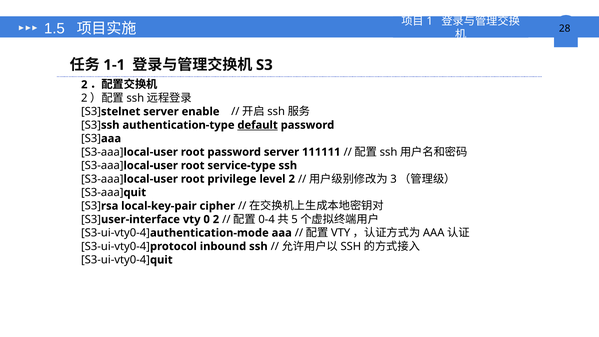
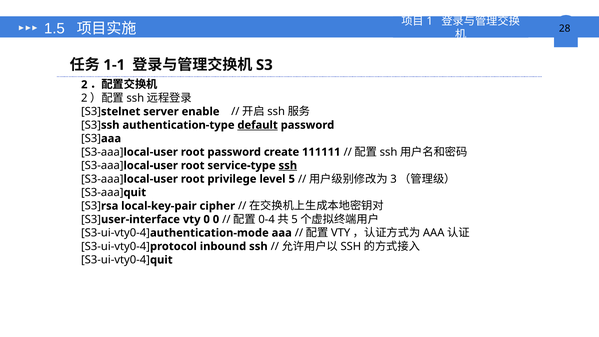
password server: server -> create
ssh at (288, 165) underline: none -> present
level 2: 2 -> 5
0 2: 2 -> 0
